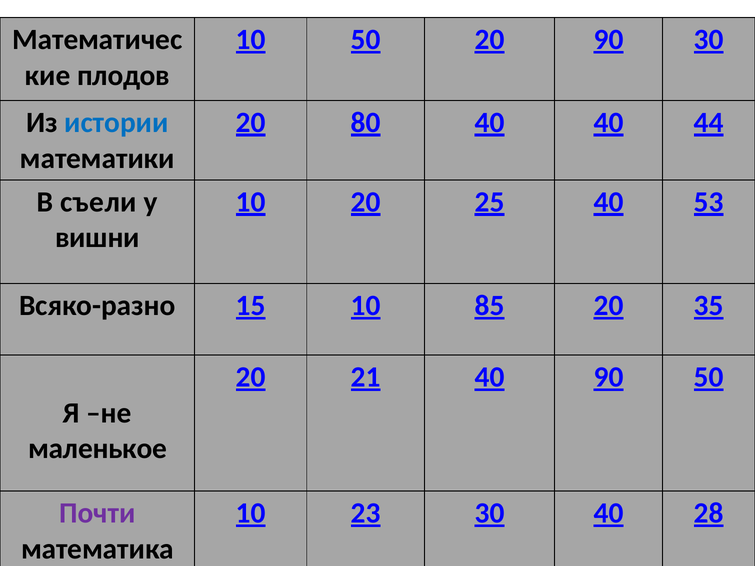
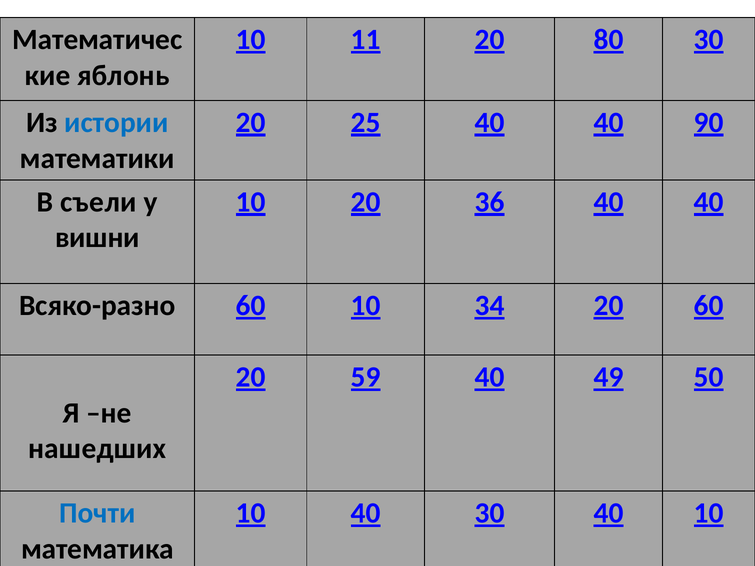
10 50: 50 -> 11
20 90: 90 -> 80
плодов: плодов -> яблонь
80: 80 -> 25
44: 44 -> 90
25: 25 -> 36
53 at (709, 202): 53 -> 40
Всяко-разно 15: 15 -> 60
85: 85 -> 34
20 35: 35 -> 60
21: 21 -> 59
40 90: 90 -> 49
маленькое: маленькое -> нашедших
Почти colour: purple -> blue
10 23: 23 -> 40
40 28: 28 -> 10
